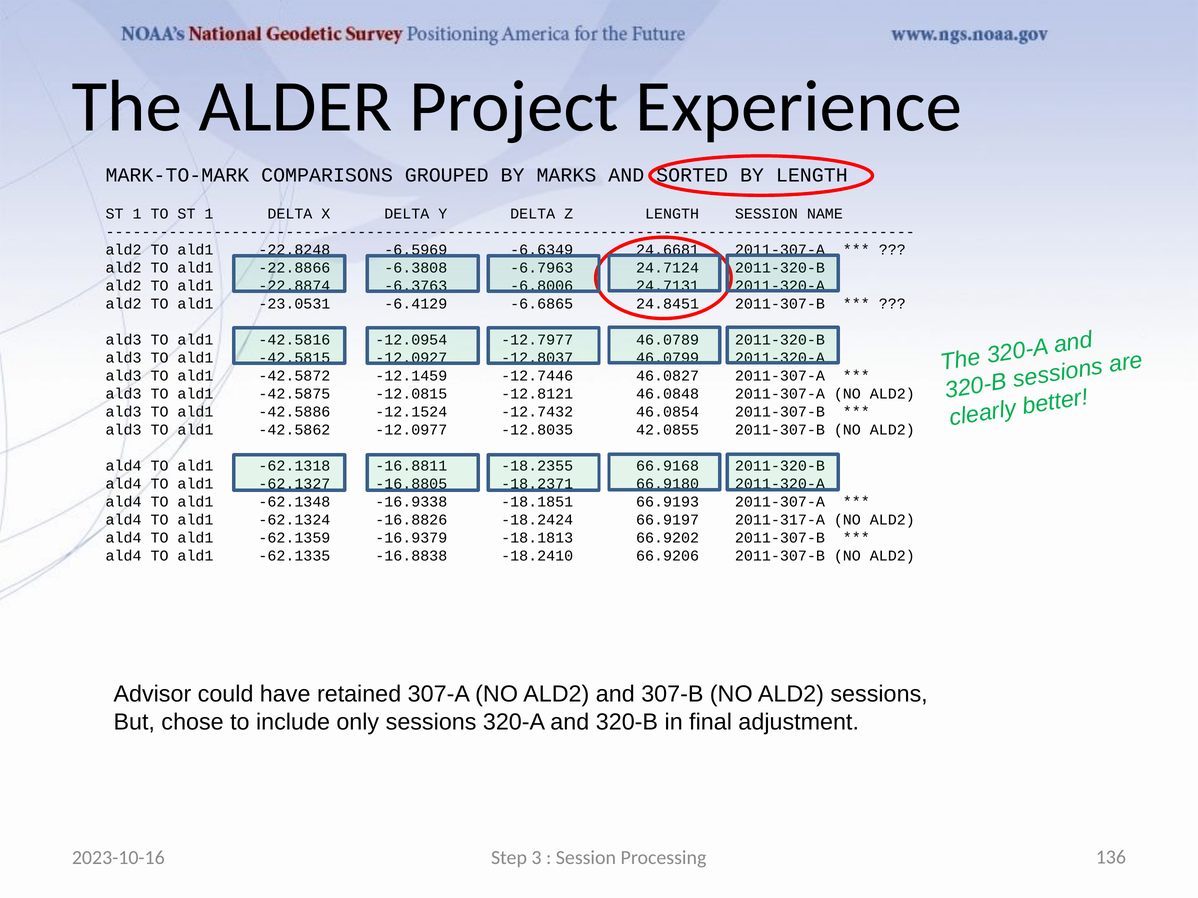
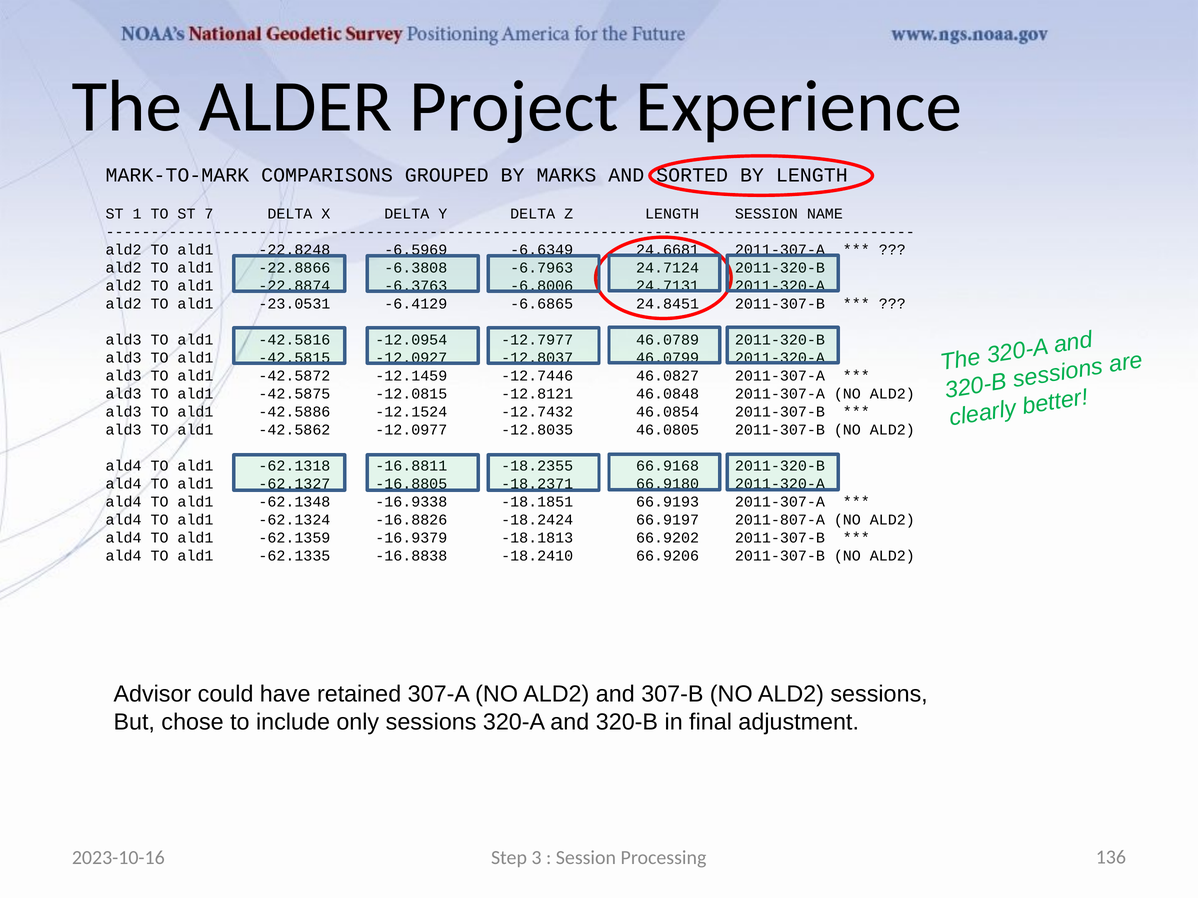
TO ST 1: 1 -> 7
42.0855: 42.0855 -> 46.0805
2011-317-A: 2011-317-A -> 2011-807-A
